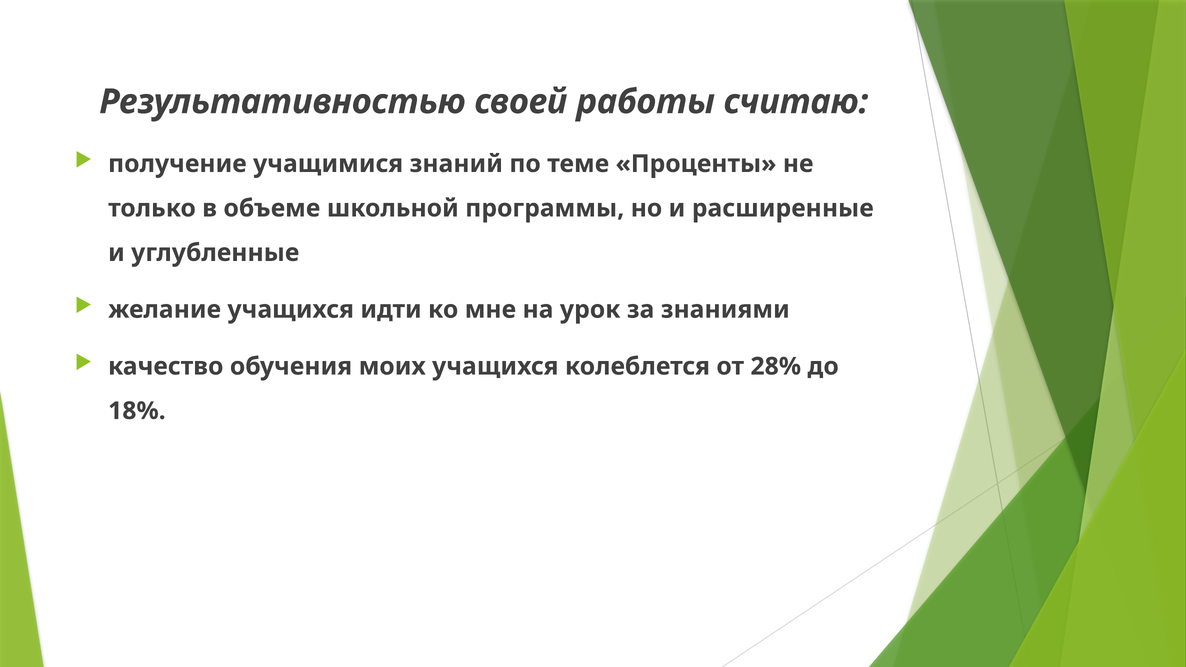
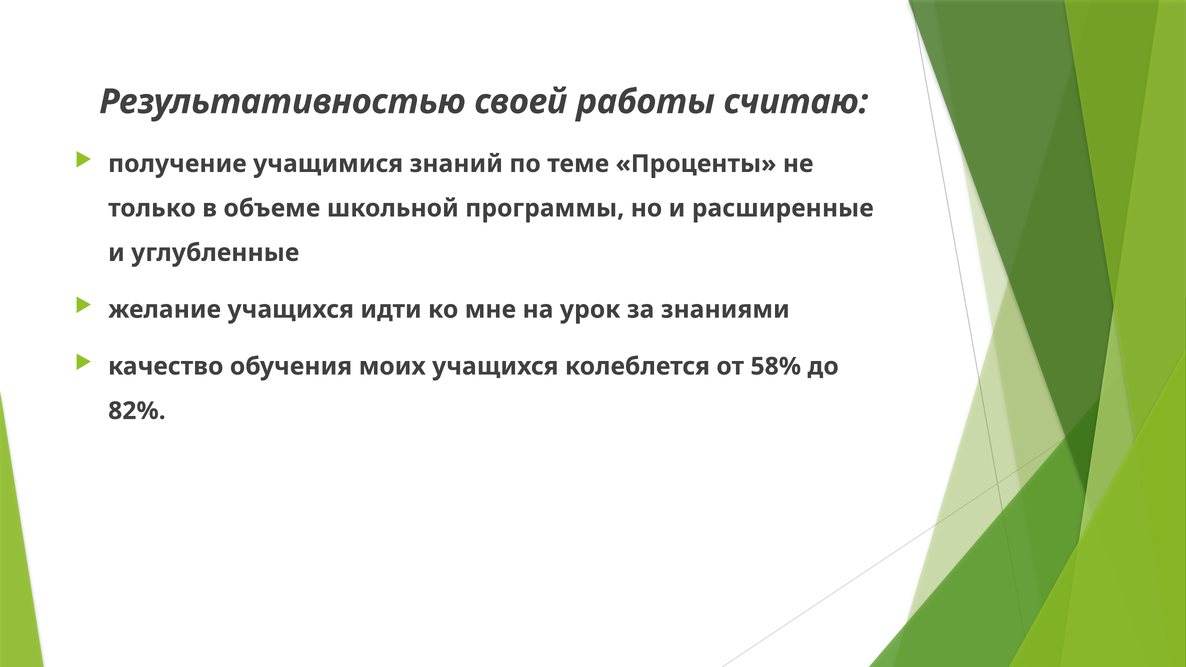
28%: 28% -> 58%
18%: 18% -> 82%
